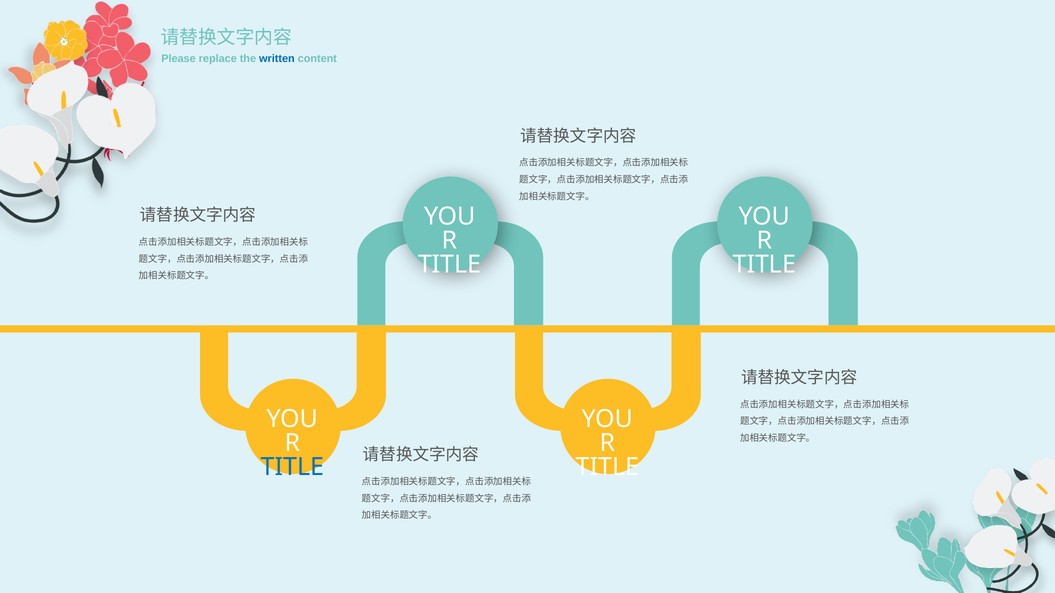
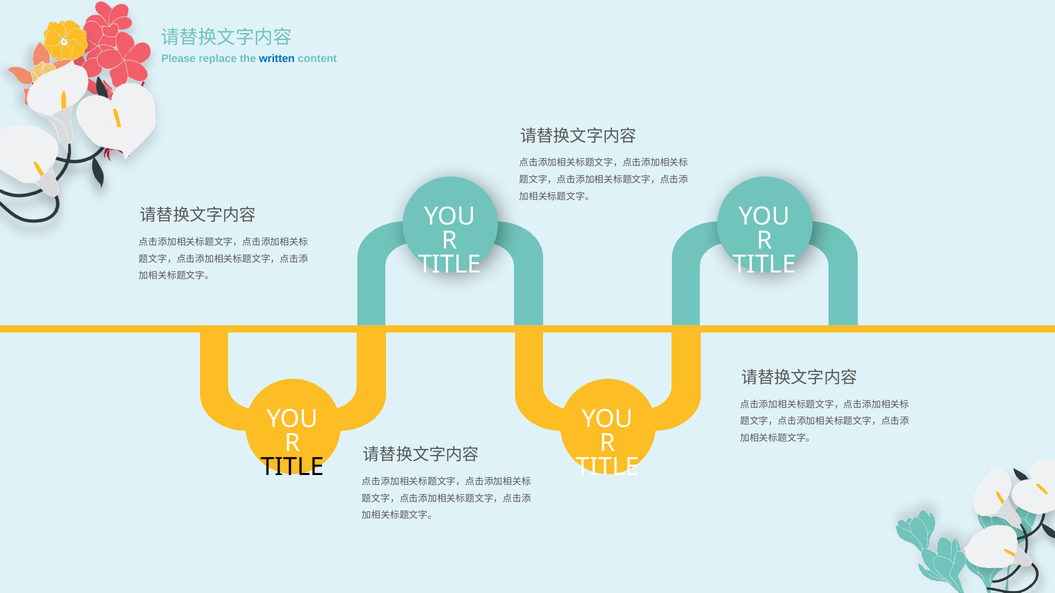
TITLE at (293, 467) colour: blue -> black
